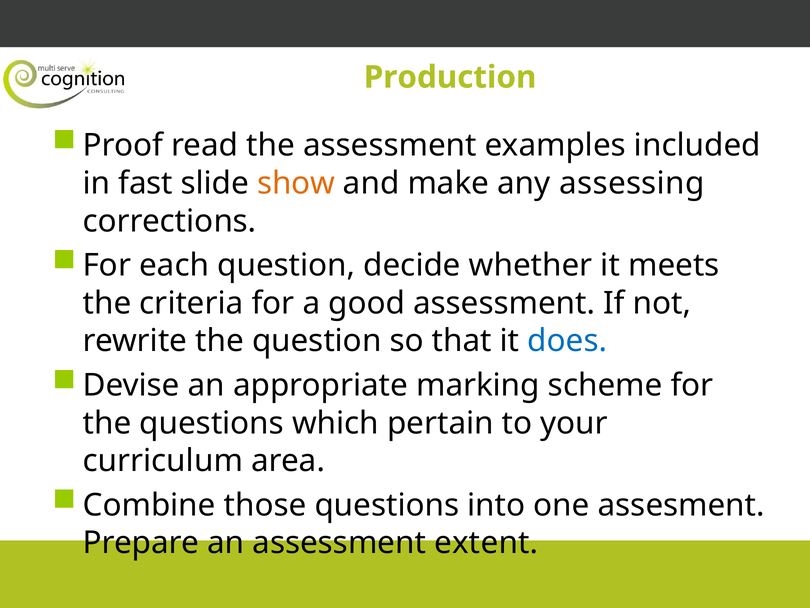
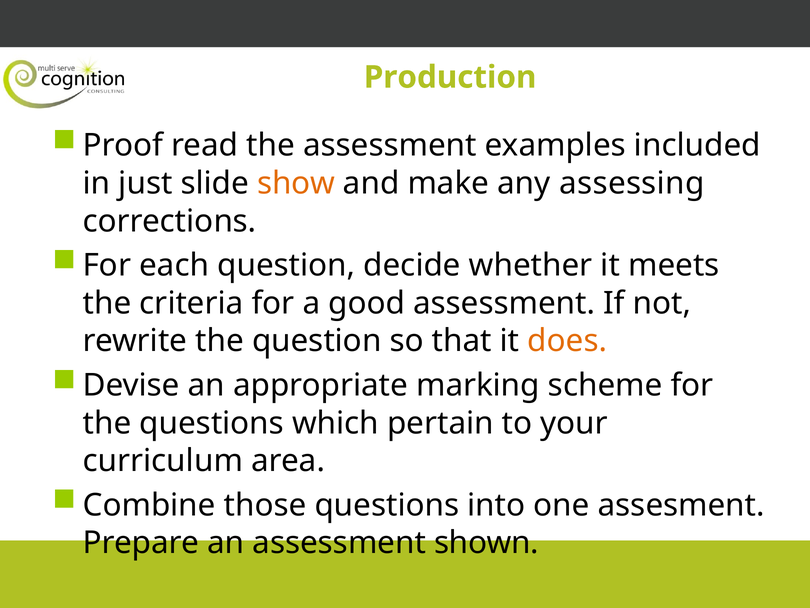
fast: fast -> just
does colour: blue -> orange
extent: extent -> shown
